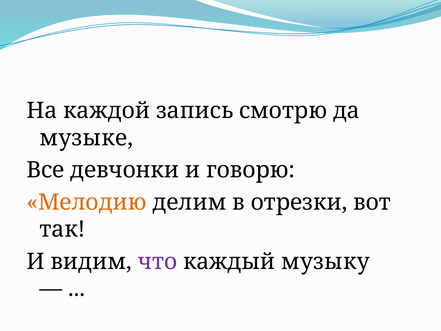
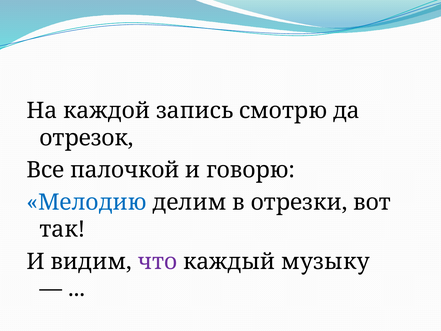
музыке: музыке -> отрезок
девчонки: девчонки -> палочкой
Мелодию colour: orange -> blue
